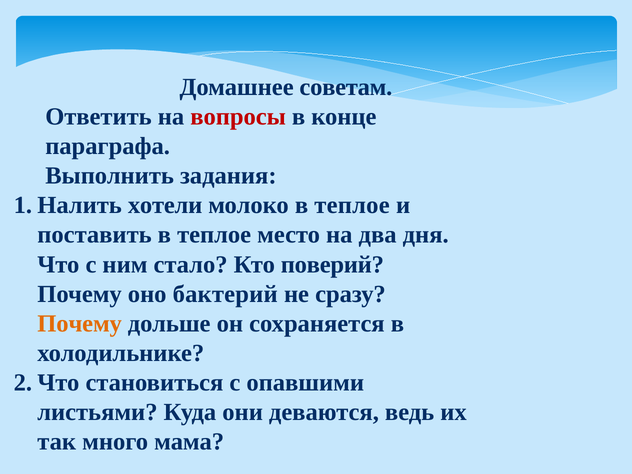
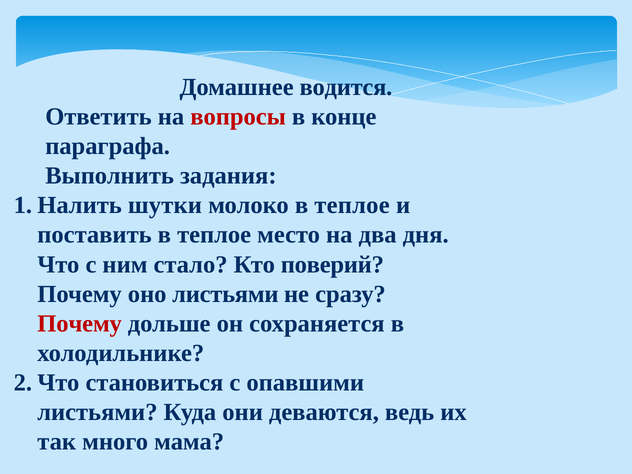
советам: советам -> водится
хотели: хотели -> шутки
оно бактерий: бактерий -> листьями
Почему at (80, 323) colour: orange -> red
